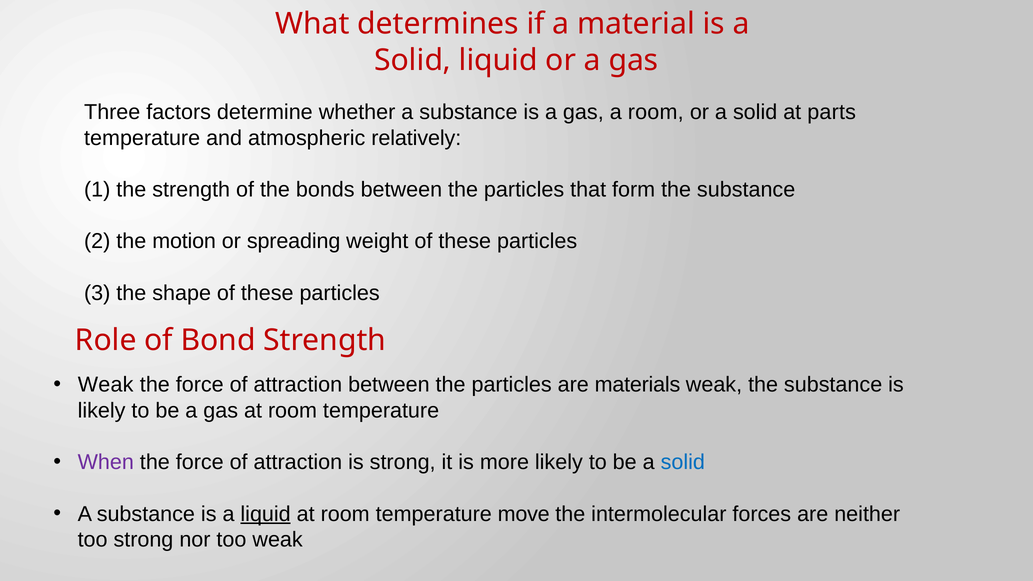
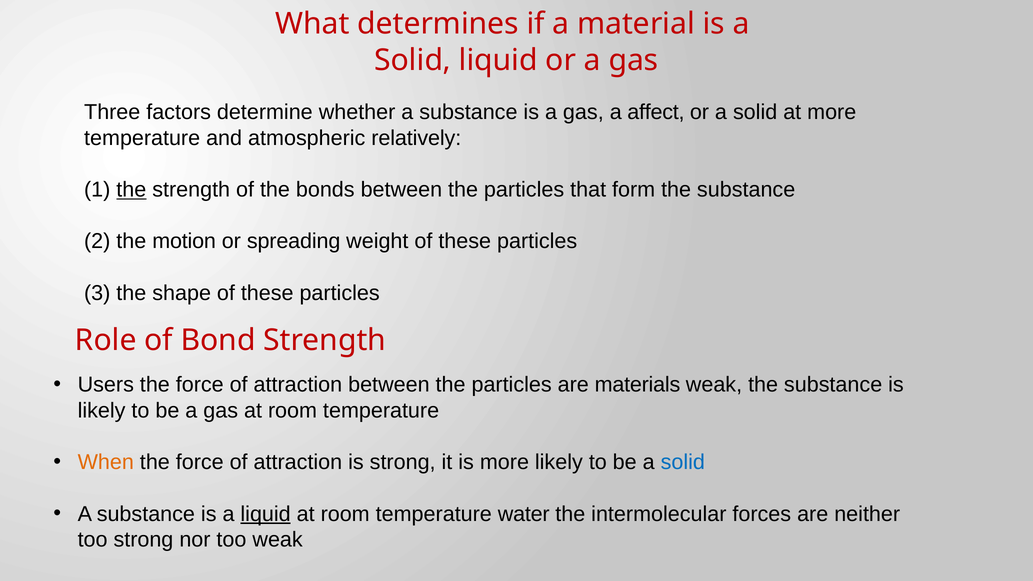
a room: room -> affect
at parts: parts -> more
the at (131, 190) underline: none -> present
Weak at (106, 385): Weak -> Users
When colour: purple -> orange
move: move -> water
